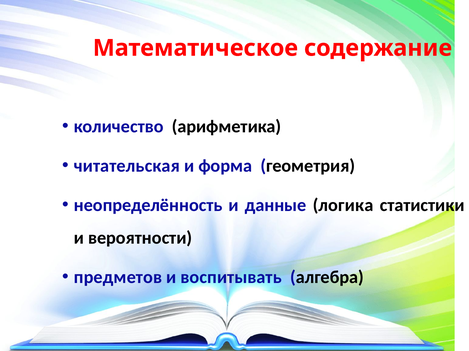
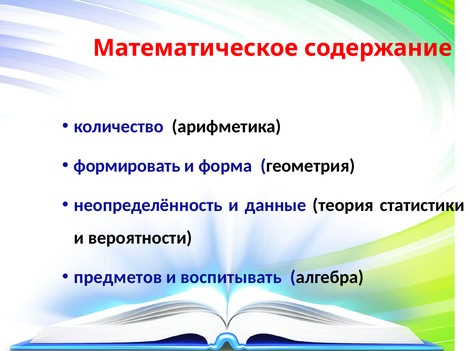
читательская: читательская -> формировать
логика: логика -> теория
